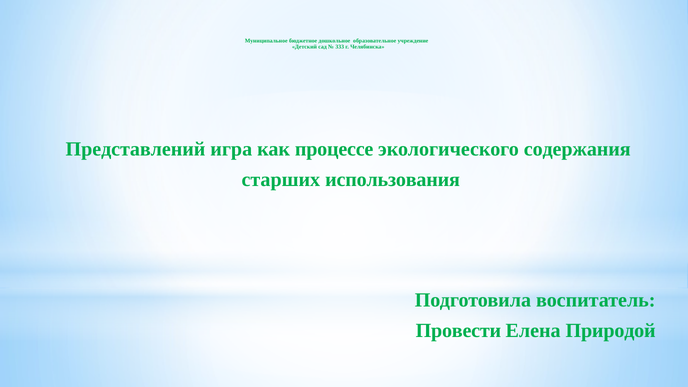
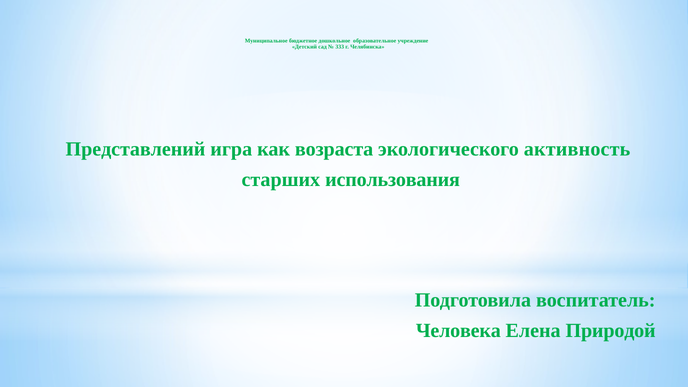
процессе: процессе -> возраста
содержания: содержания -> активность
Провести: Провести -> Человека
